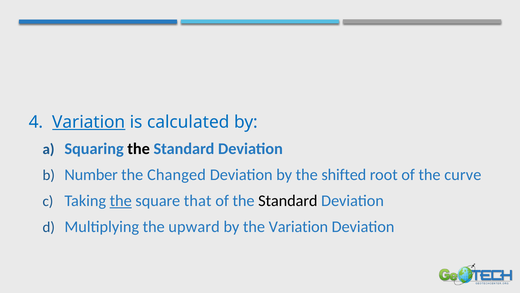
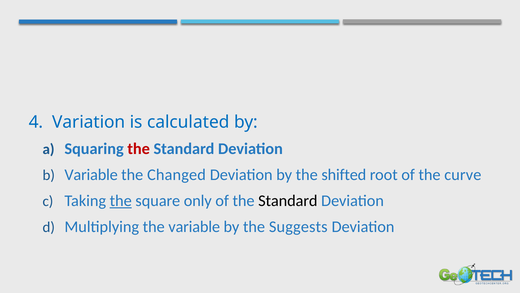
Variation at (89, 122) underline: present -> none
the at (139, 148) colour: black -> red
Number at (91, 174): Number -> Variable
that: that -> only
the upward: upward -> variable
the Variation: Variation -> Suggests
